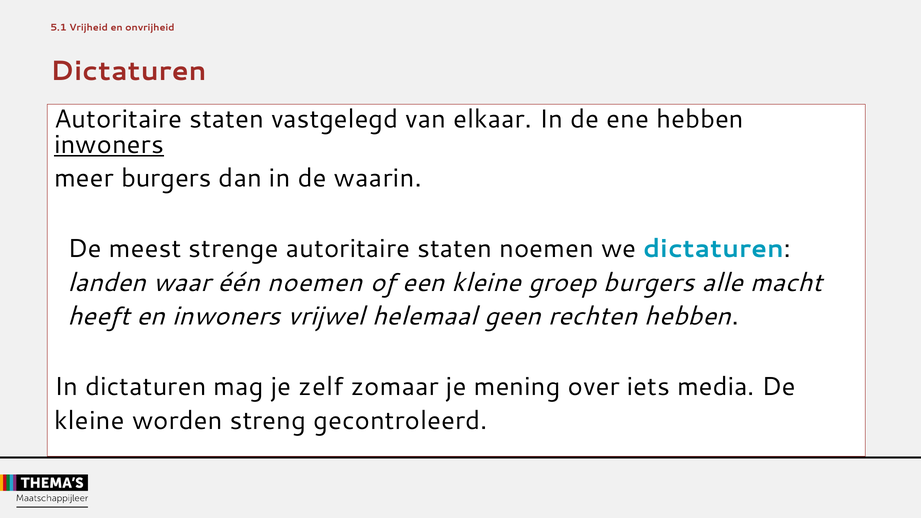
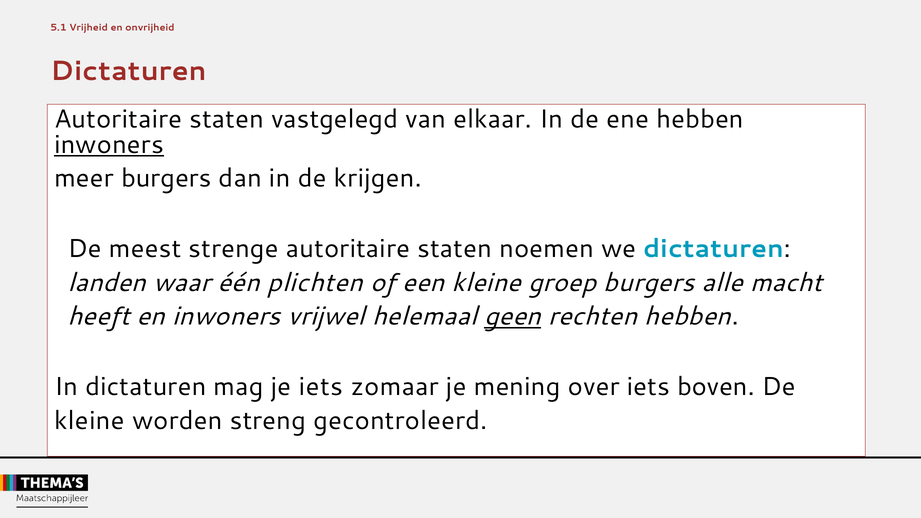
waarin: waarin -> krijgen
één noemen: noemen -> plichten
geen underline: none -> present
je zelf: zelf -> iets
media: media -> boven
